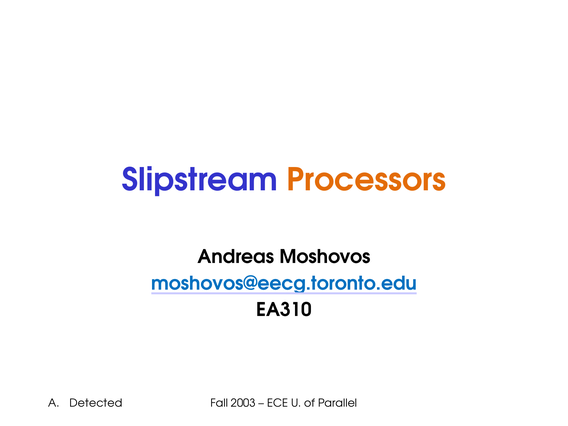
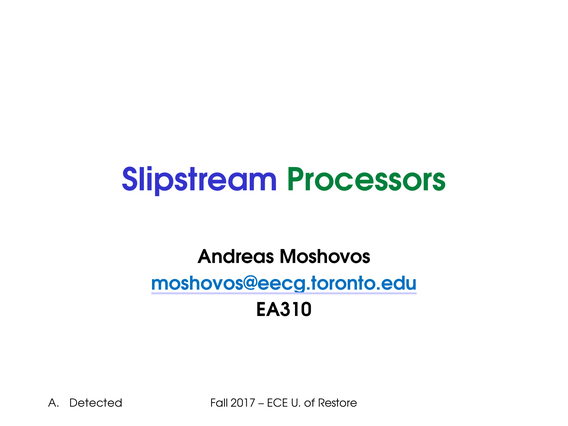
Processors colour: orange -> green
2003: 2003 -> 2017
Parallel: Parallel -> Restore
